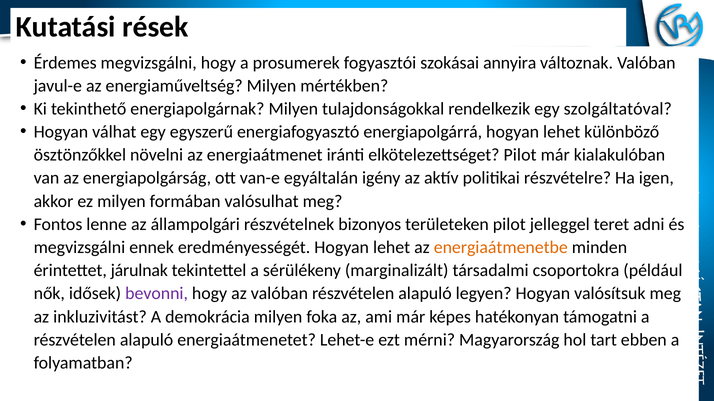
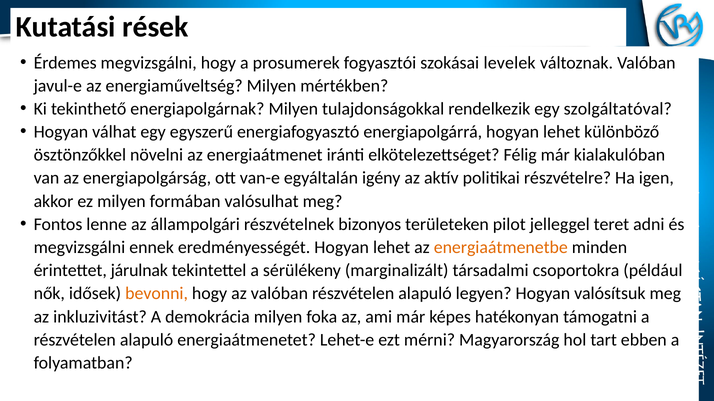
annyira: annyira -> levelek
elkötelezettséget Pilot: Pilot -> Félig
bevonni colour: purple -> orange
